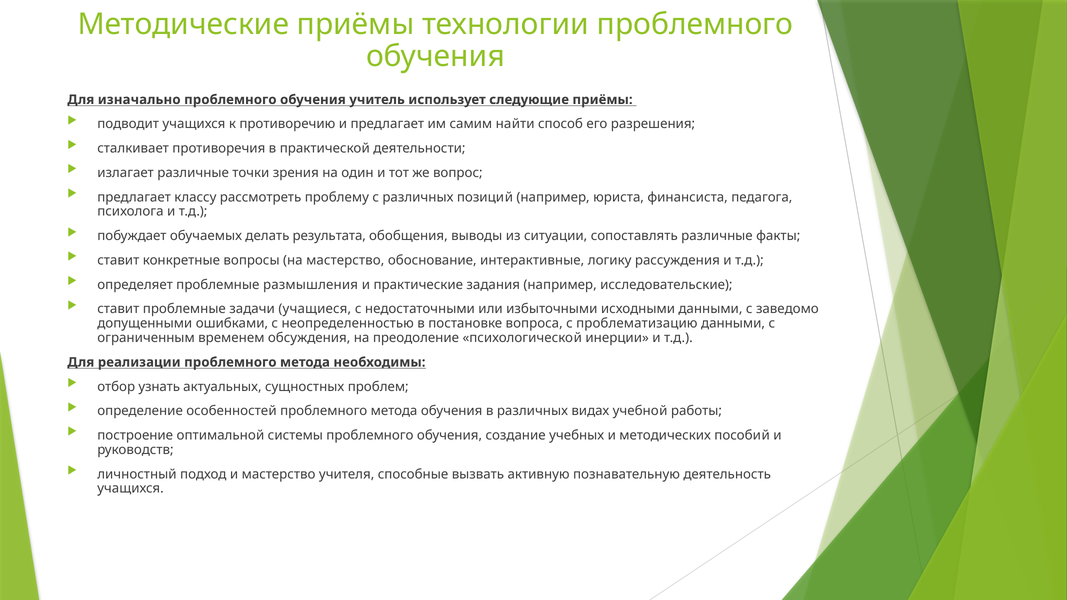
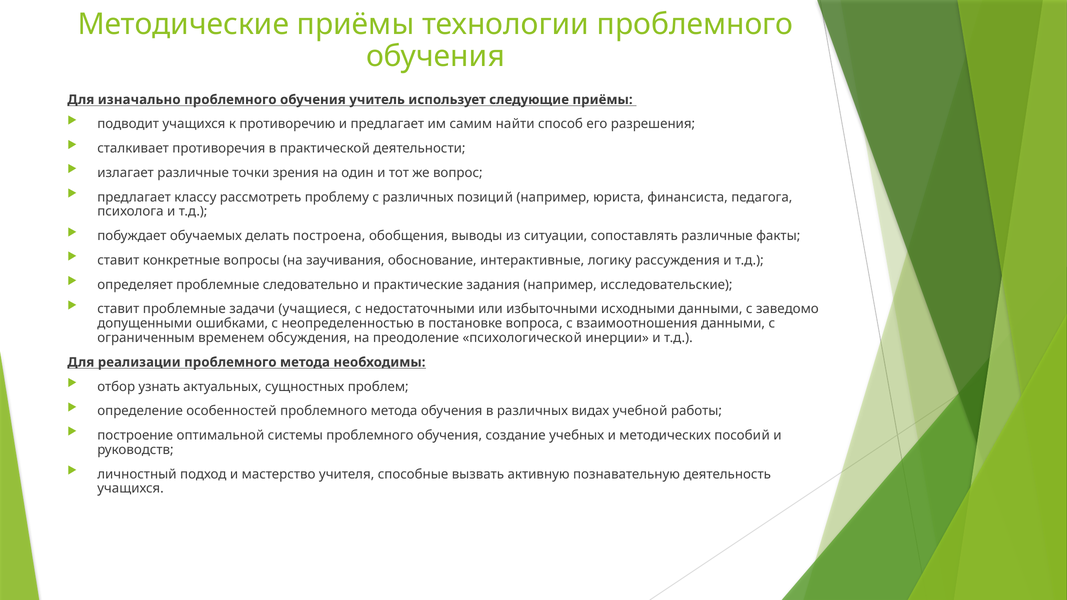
результата: результата -> построена
на мастерство: мастерство -> заучивания
размышления: размышления -> следовательно
проблематизацию: проблематизацию -> взаимоотношения
